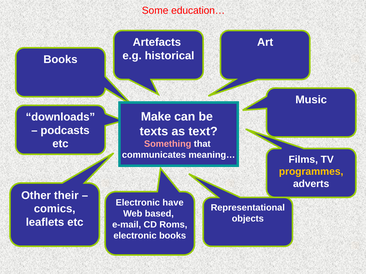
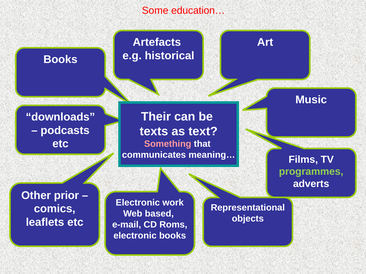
Make: Make -> Their
programmes colour: yellow -> light green
their: their -> prior
have: have -> work
